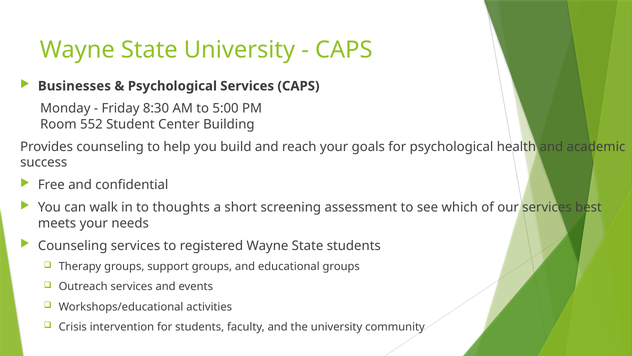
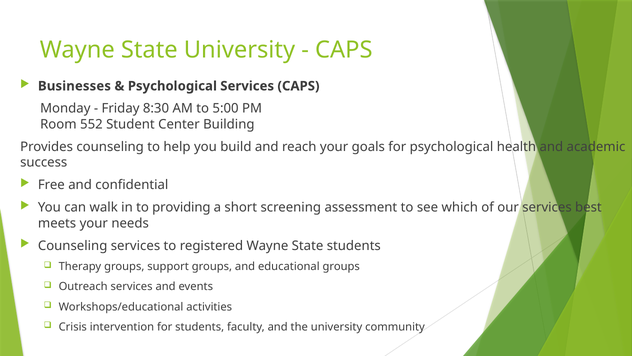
thoughts: thoughts -> providing
